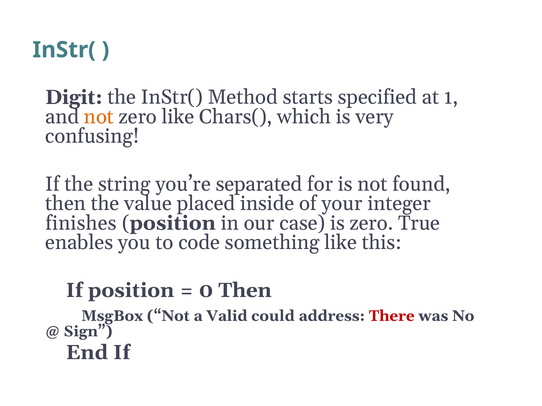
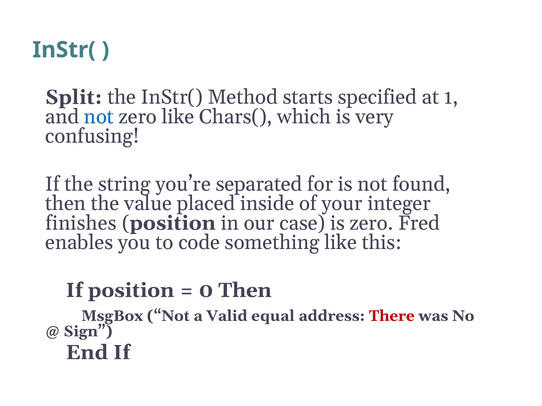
Digit: Digit -> Split
not at (99, 117) colour: orange -> blue
True: True -> Fred
could: could -> equal
